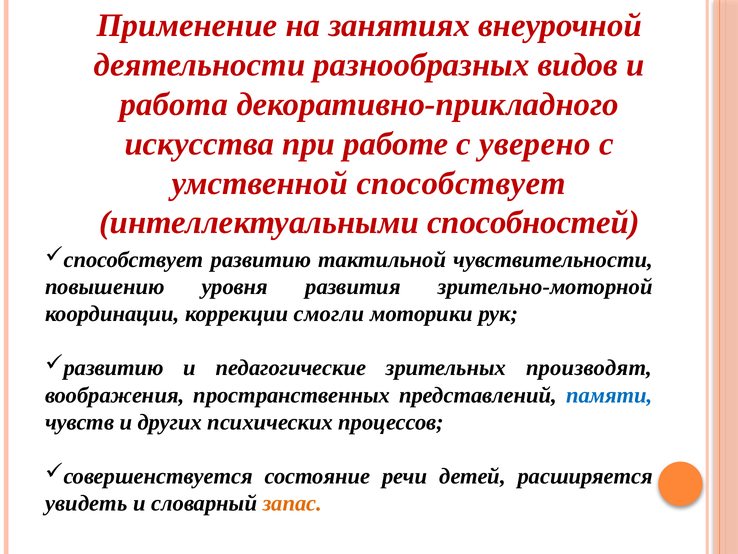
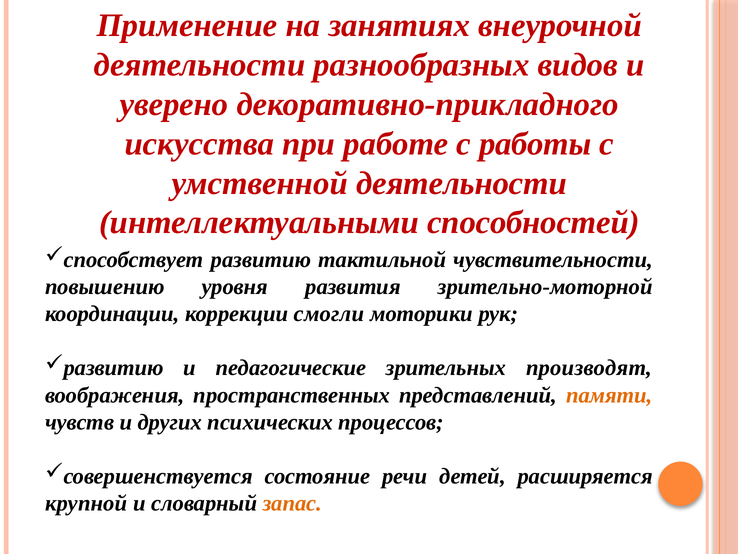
работа: работа -> уверено
уверено: уверено -> работы
умственной способствует: способствует -> деятельности
памяти colour: blue -> orange
увидеть: увидеть -> крупной
